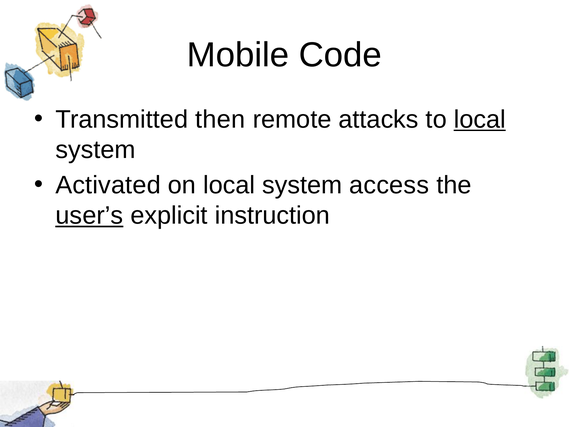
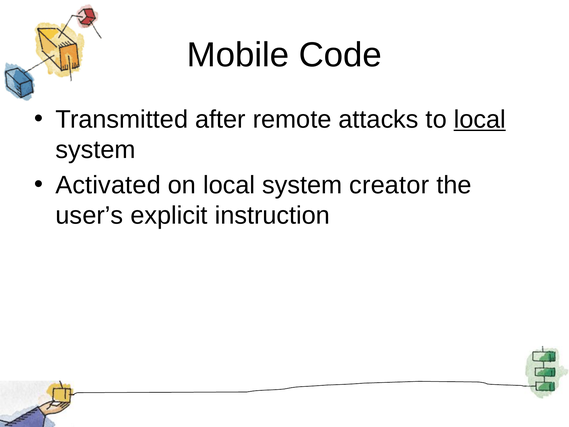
then: then -> after
access: access -> creator
user’s underline: present -> none
